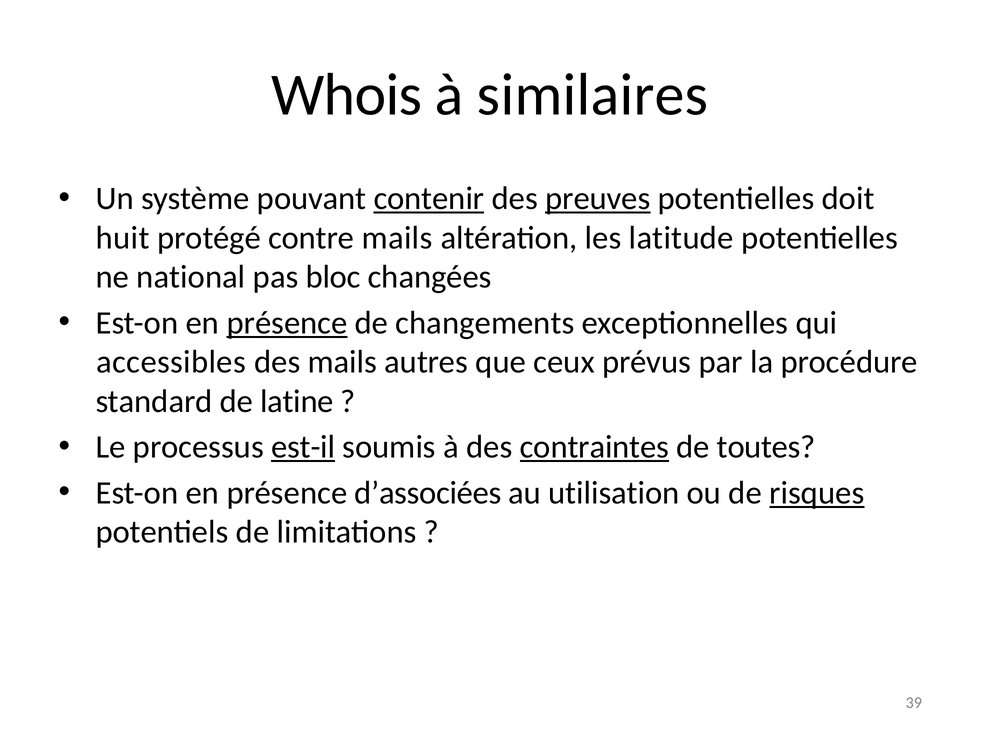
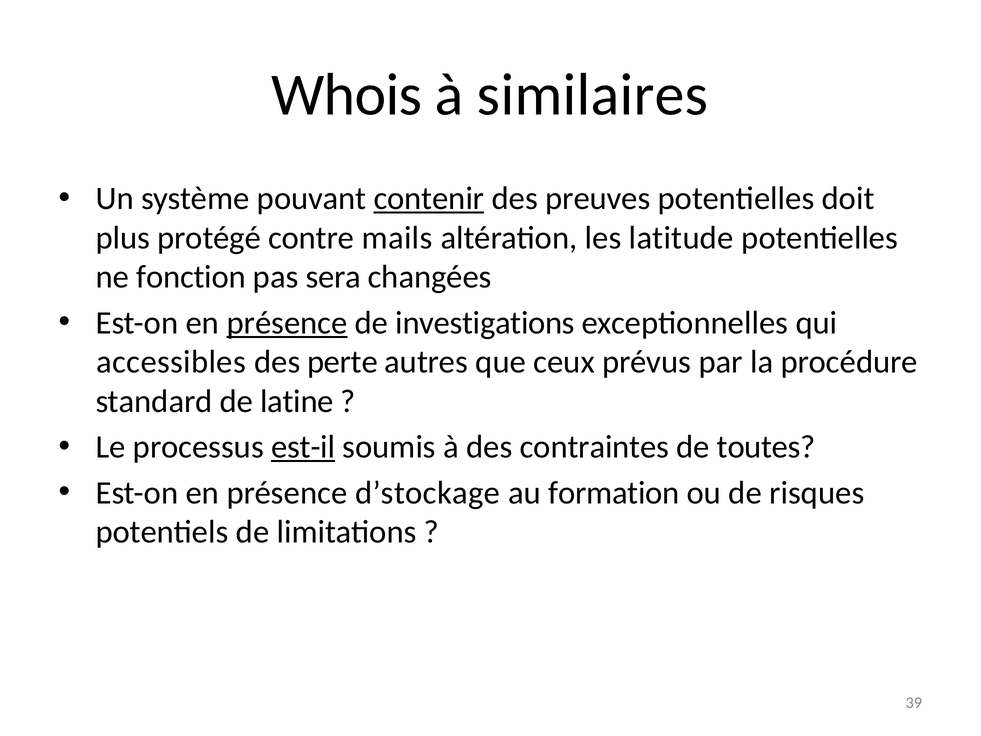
preuves underline: present -> none
huit: huit -> plus
national: national -> fonction
bloc: bloc -> sera
changements: changements -> investigations
des mails: mails -> perte
contraintes underline: present -> none
d’associées: d’associées -> d’stockage
utilisation: utilisation -> formation
risques underline: present -> none
